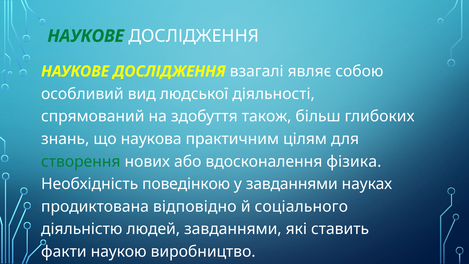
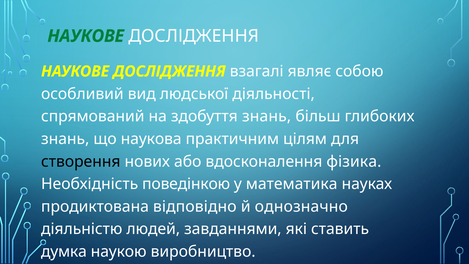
здобуття також: також -> знань
створення colour: green -> black
у завданнями: завданнями -> математика
соціального: соціального -> однозначно
факти: факти -> думка
